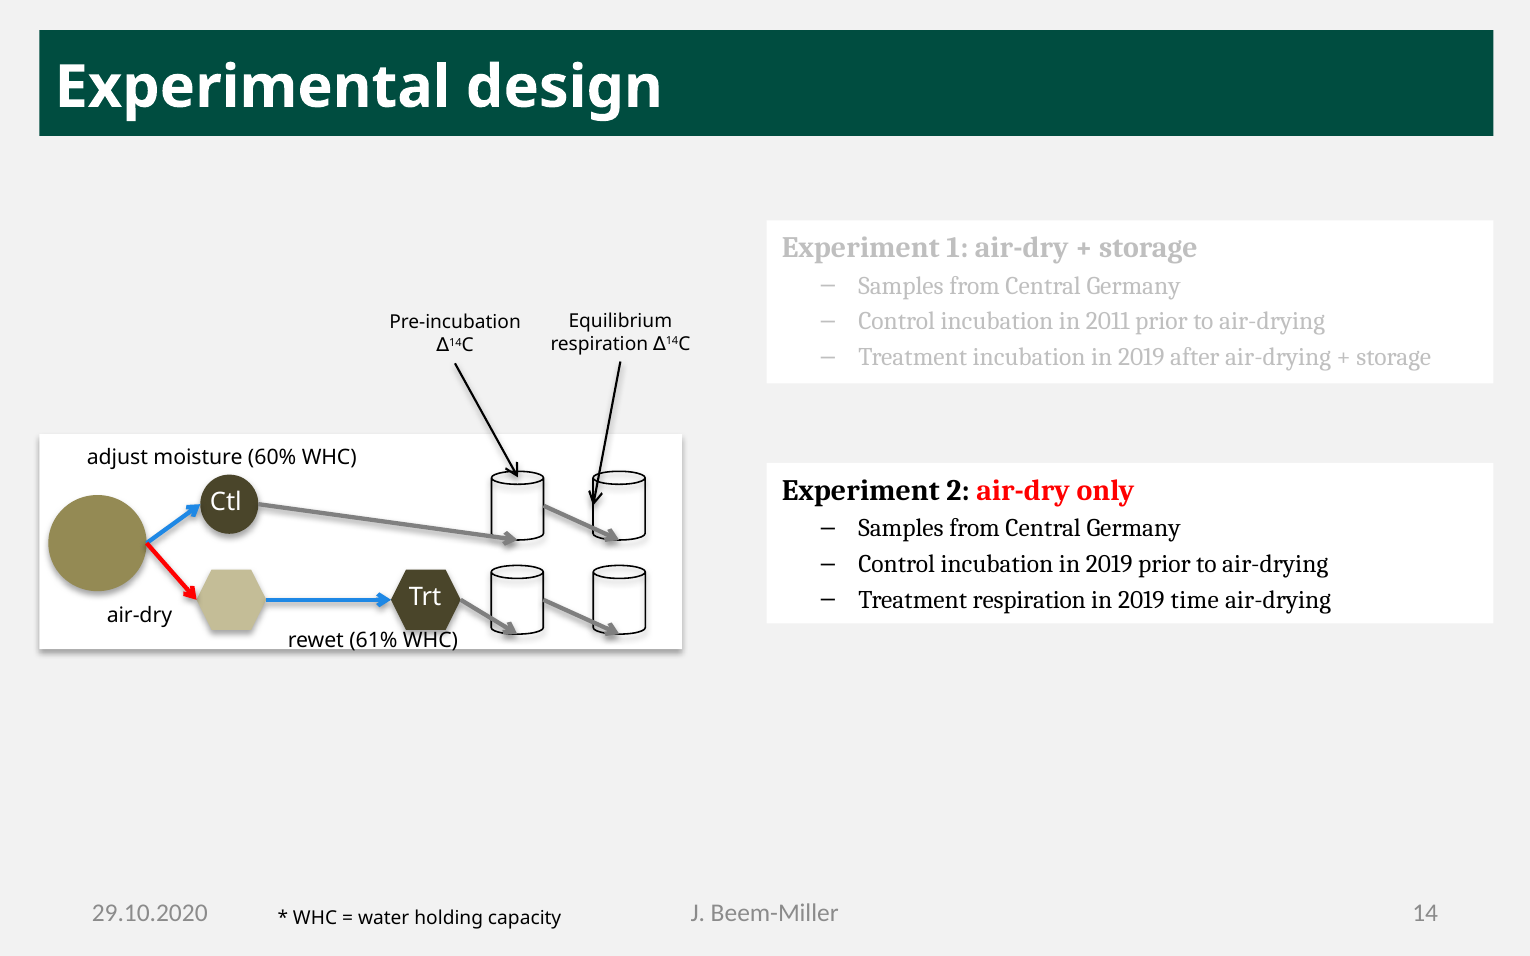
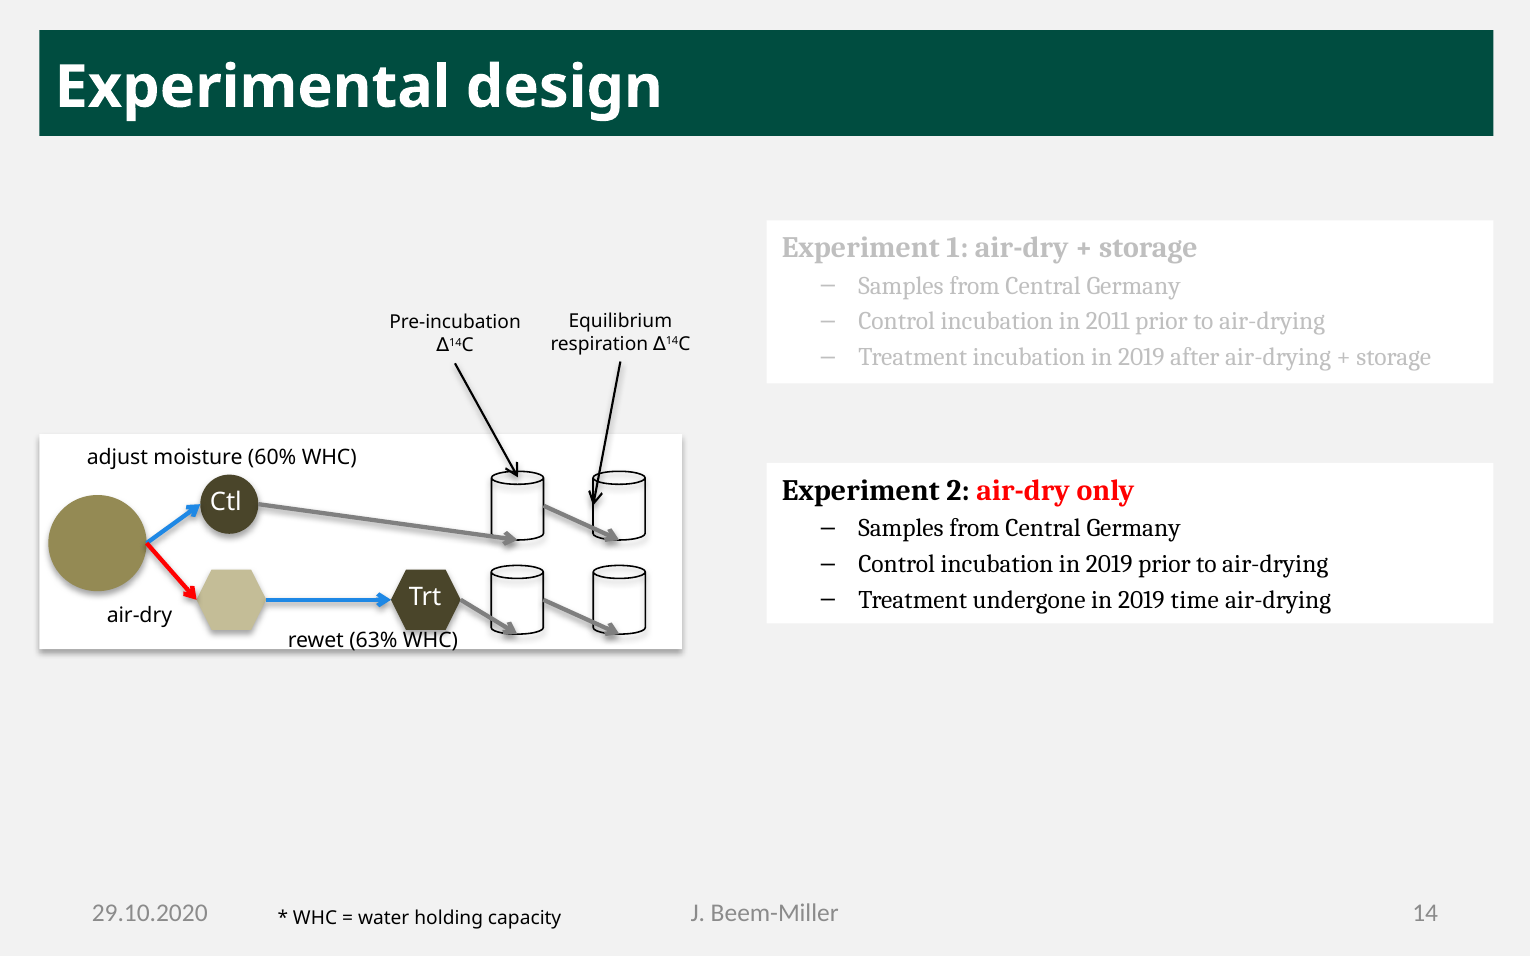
Treatment respiration: respiration -> undergone
61%: 61% -> 63%
